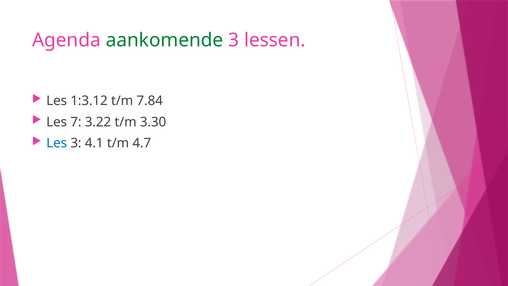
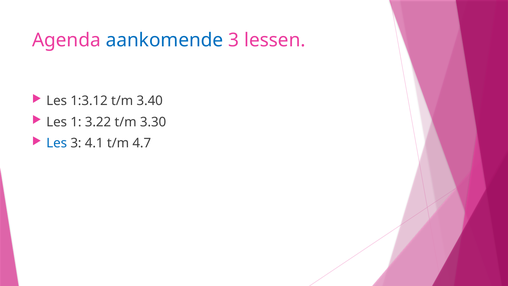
aankomende colour: green -> blue
7.84: 7.84 -> 3.40
7: 7 -> 1
